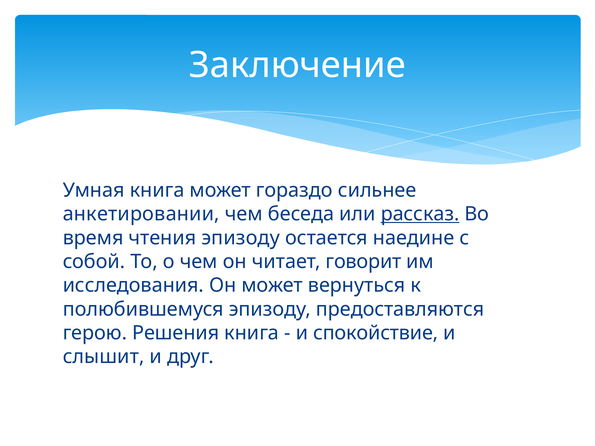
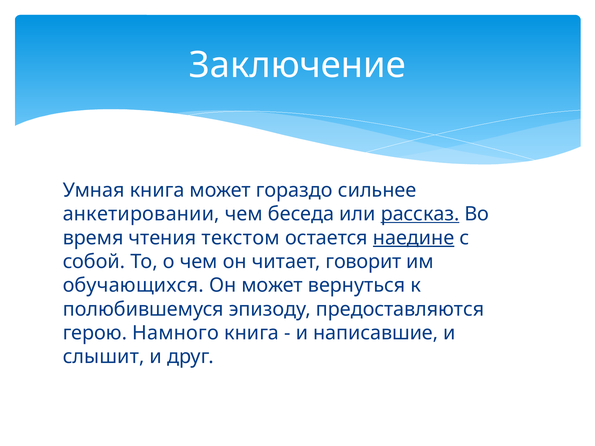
чтения эпизоду: эпизоду -> текстом
наедине underline: none -> present
исследования: исследования -> обучающихся
Решения: Решения -> Намного
спокойствие: спокойствие -> написавшие
